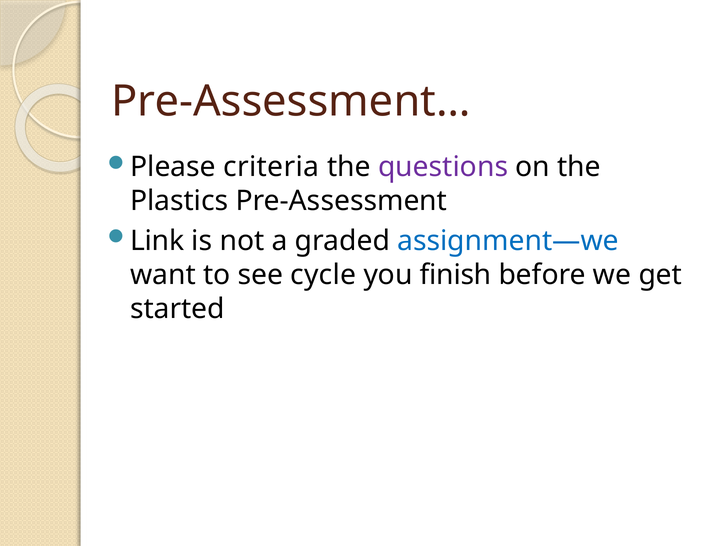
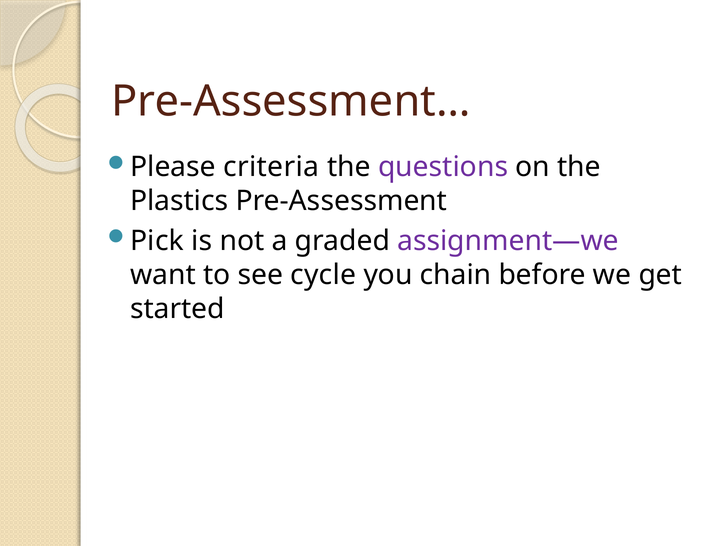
Link: Link -> Pick
assignment—we colour: blue -> purple
finish: finish -> chain
